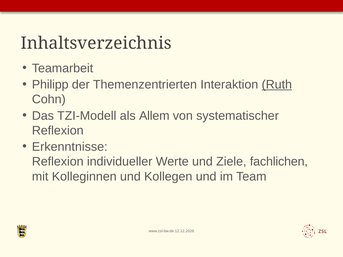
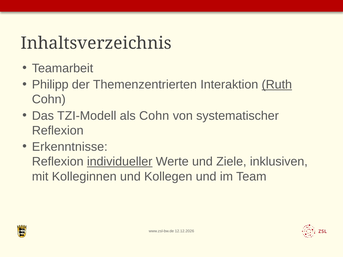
als Allem: Allem -> Cohn
individueller underline: none -> present
fachlichen: fachlichen -> inklusiven
